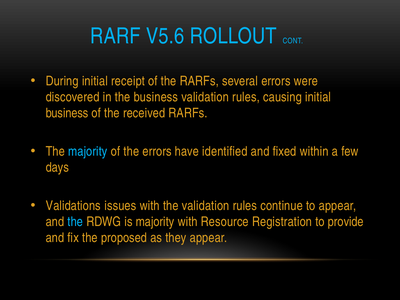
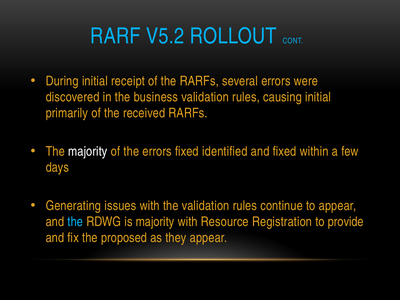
V5.6: V5.6 -> V5.2
business at (67, 113): business -> primarily
majority at (88, 151) colour: light blue -> white
errors have: have -> fixed
Validations: Validations -> Generating
